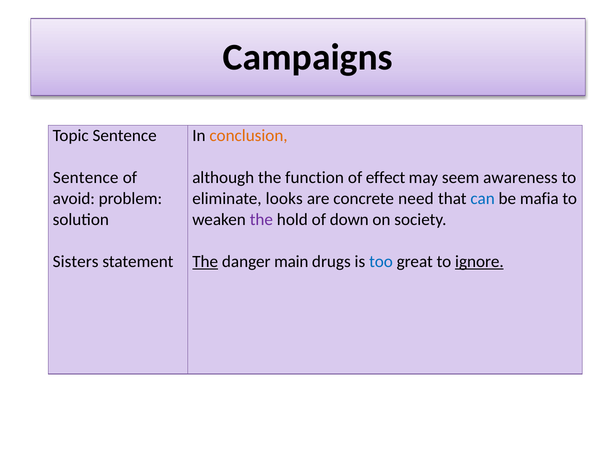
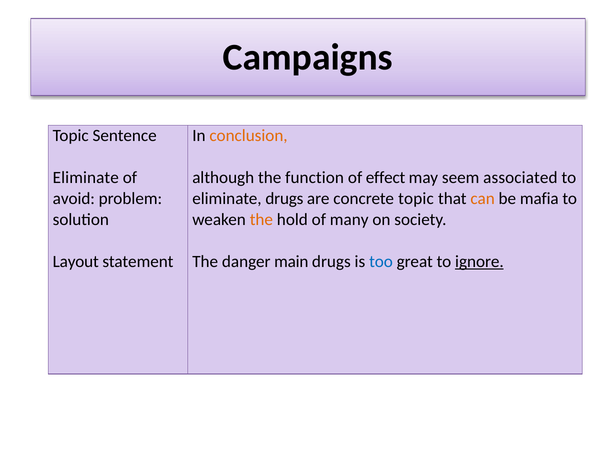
Sentence at (86, 178): Sentence -> Eliminate
awareness: awareness -> associated
eliminate looks: looks -> drugs
concrete need: need -> topic
can colour: blue -> orange
the at (261, 220) colour: purple -> orange
down: down -> many
Sisters: Sisters -> Layout
The at (205, 262) underline: present -> none
